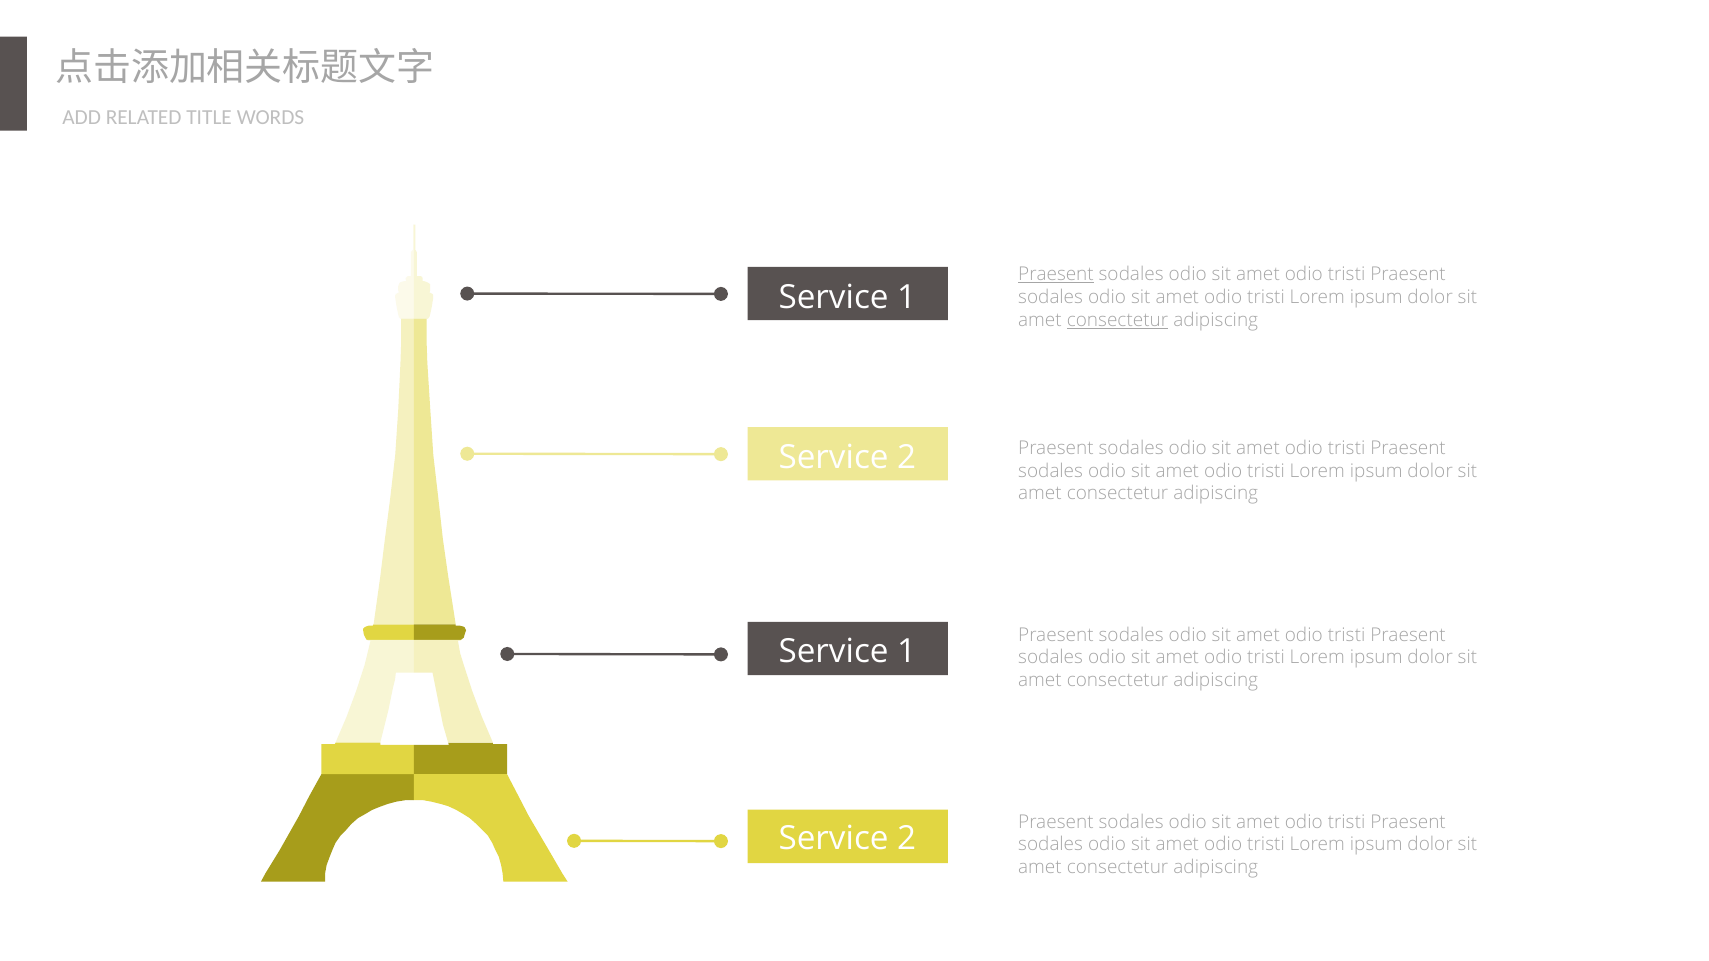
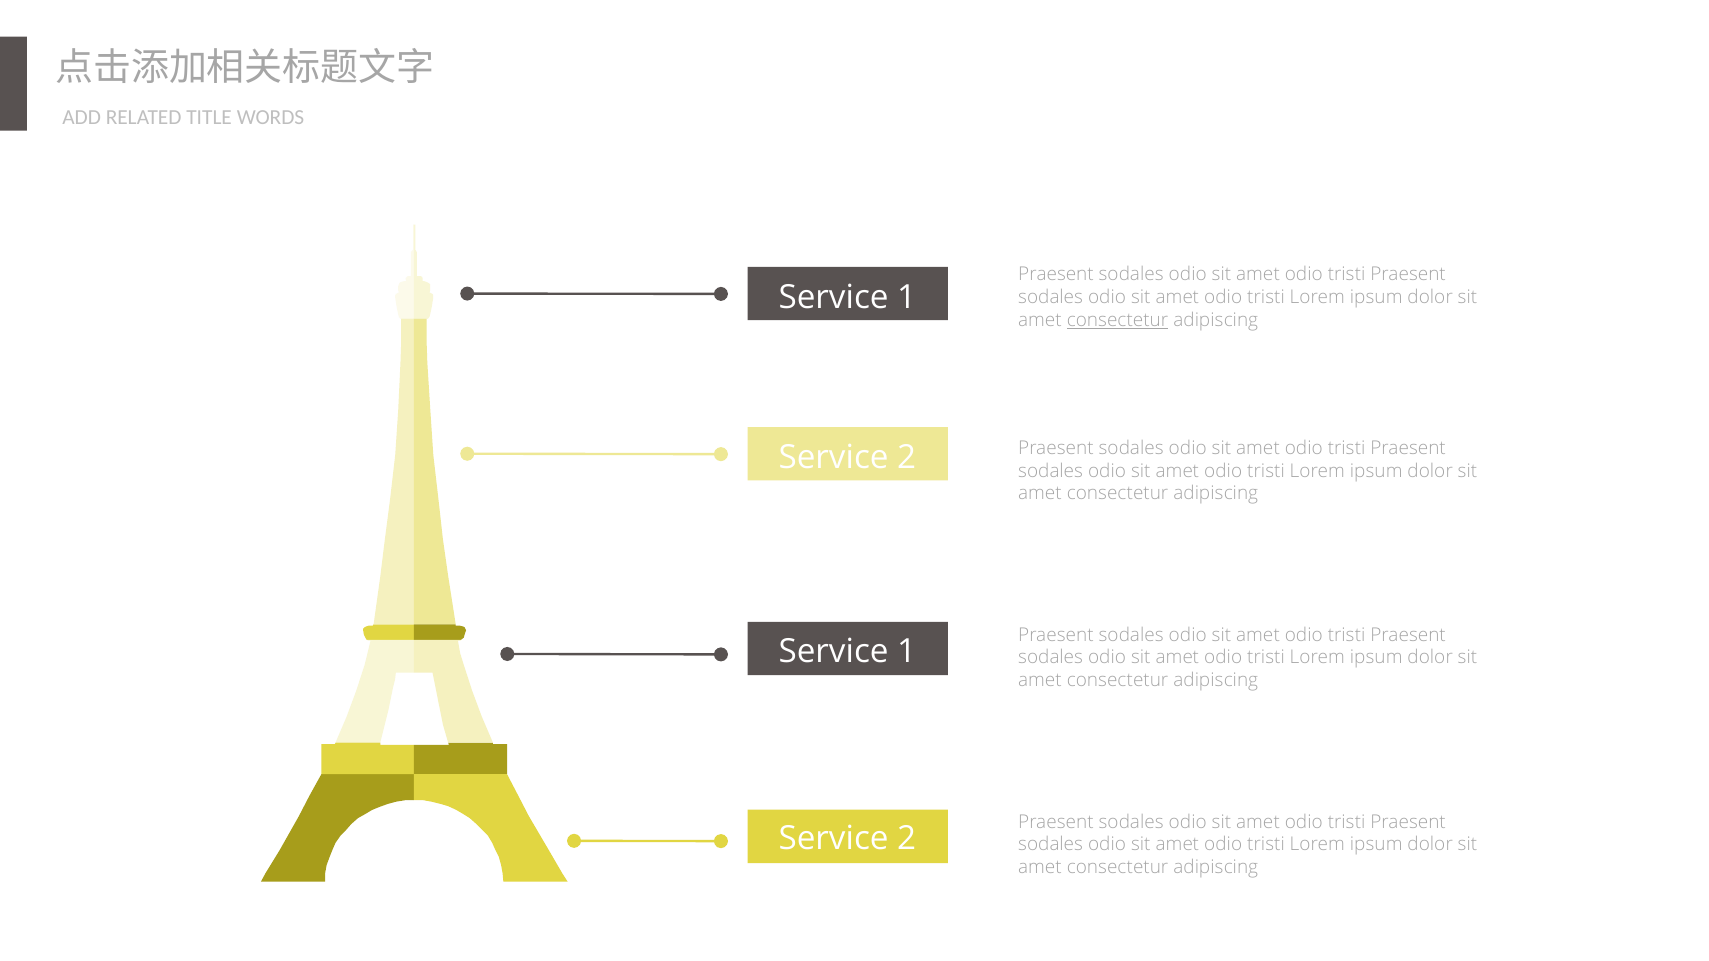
Praesent at (1056, 275) underline: present -> none
